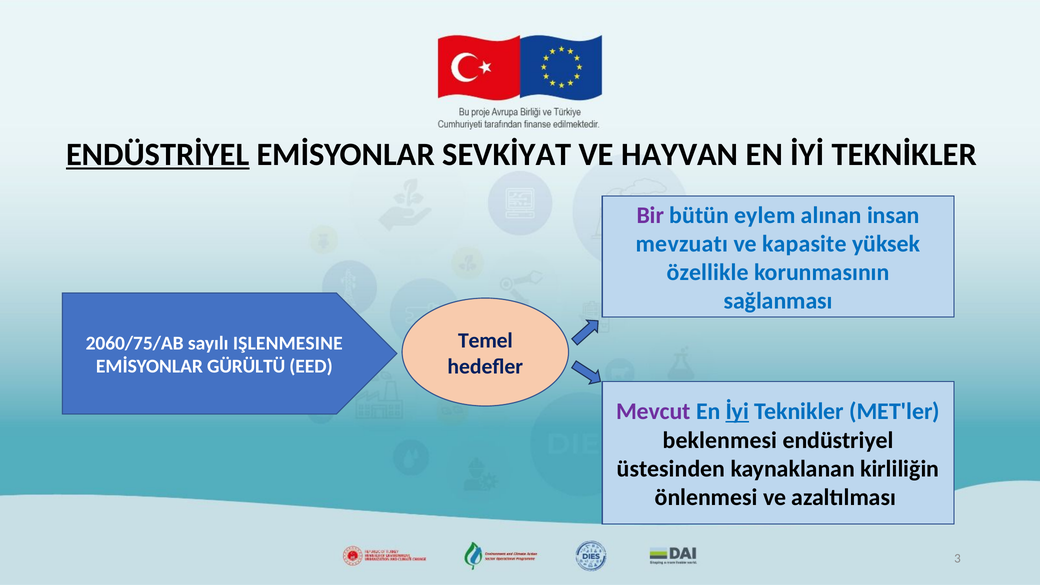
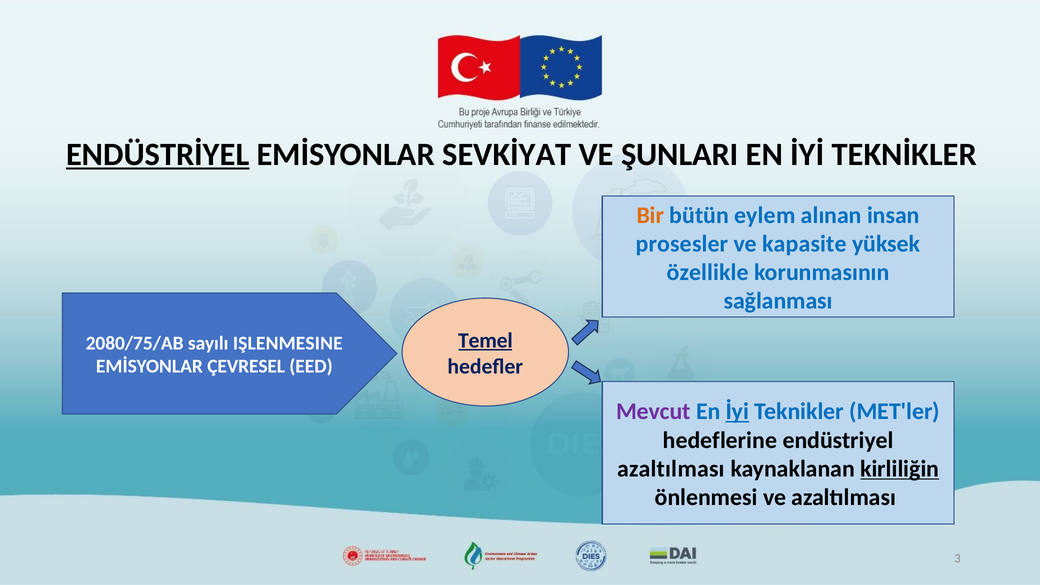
HAYVAN: HAYVAN -> ŞUNLARI
Bir colour: purple -> orange
mevzuatı: mevzuatı -> prosesler
Temel underline: none -> present
2060/75/AB: 2060/75/AB -> 2080/75/AB
GÜRÜLTÜ: GÜRÜLTÜ -> ÇEVRESEL
beklenmesi: beklenmesi -> hedeflerine
üstesinden at (671, 469): üstesinden -> azaltılması
kirliliğin underline: none -> present
